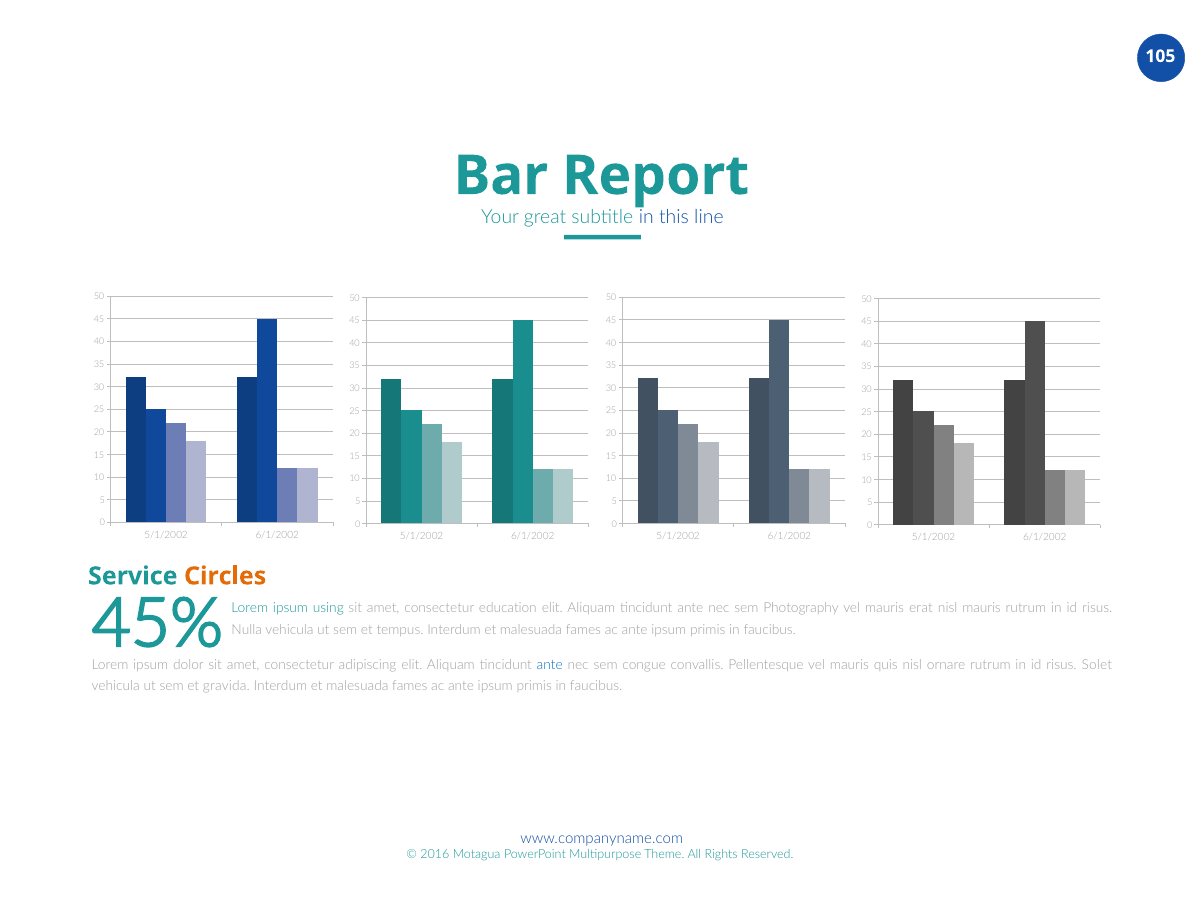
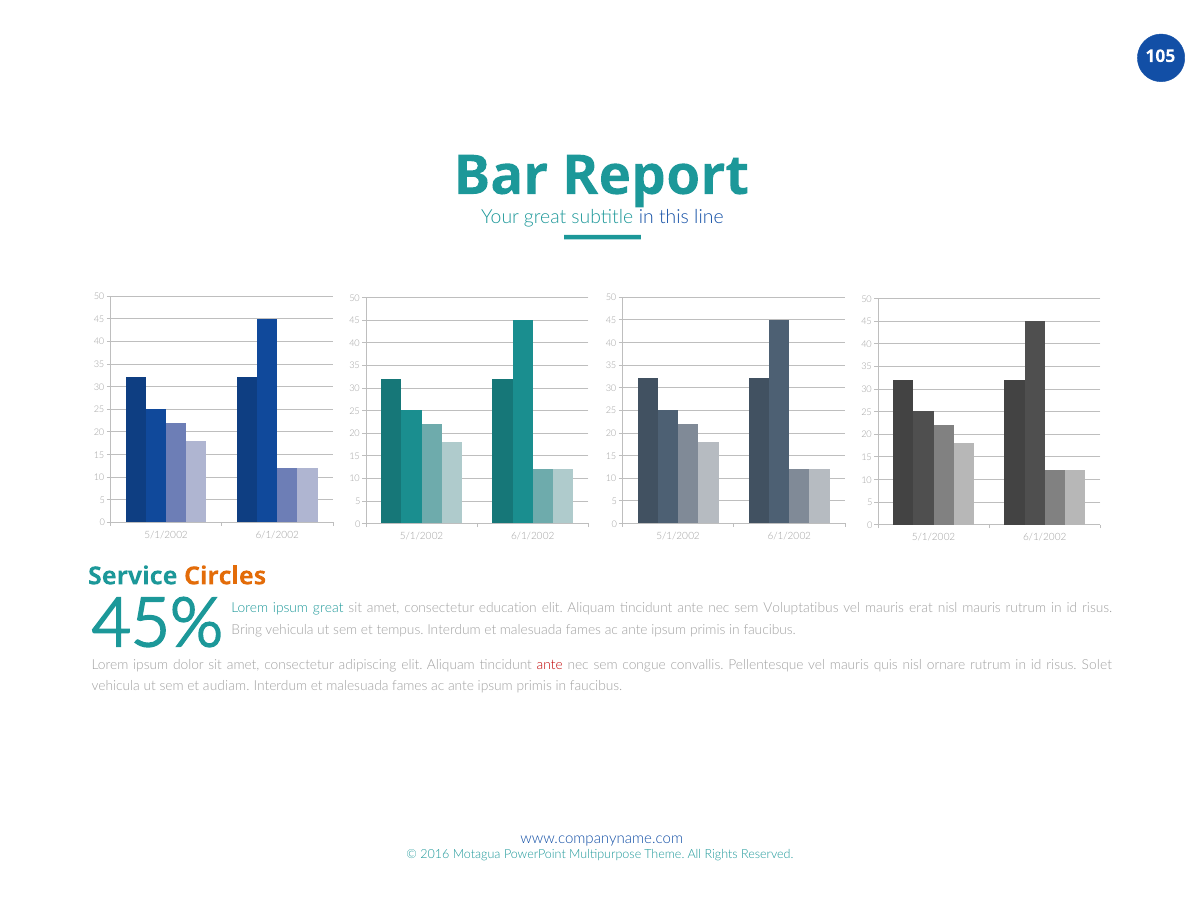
ipsum using: using -> great
Photography: Photography -> Voluptatibus
Nulla: Nulla -> Bring
ante at (550, 664) colour: blue -> red
gravida: gravida -> audiam
